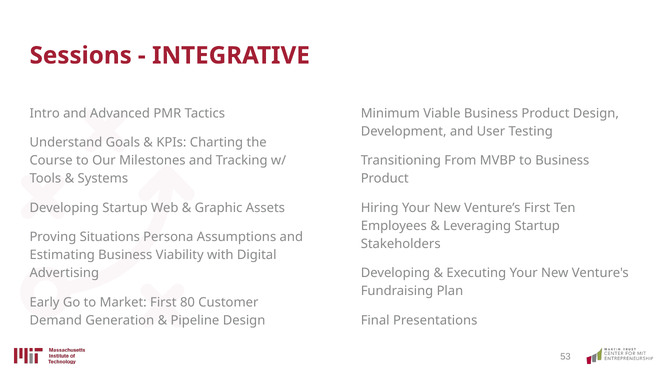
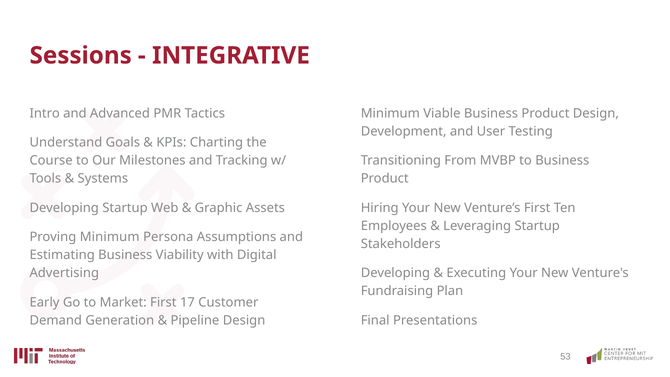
Proving Situations: Situations -> Minimum
80: 80 -> 17
